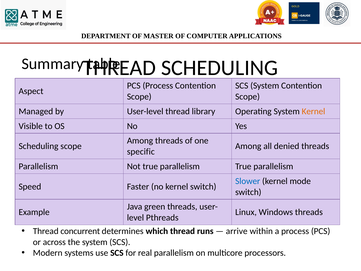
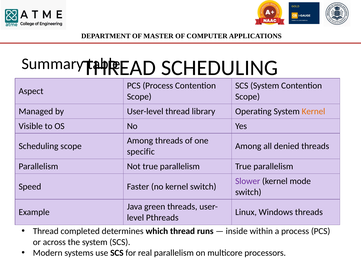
Slower colour: blue -> purple
concurrent: concurrent -> completed
arrive: arrive -> inside
